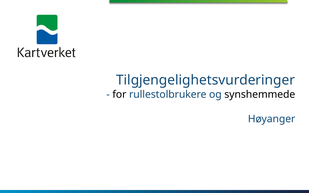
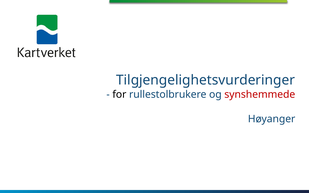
synshemmede colour: black -> red
